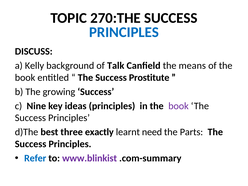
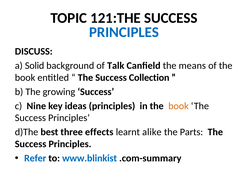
270:THE: 270:THE -> 121:THE
Kelly: Kelly -> Solid
Prostitute: Prostitute -> Collection
book at (178, 106) colour: purple -> orange
exactly: exactly -> effects
need: need -> alike
www.blinkist colour: purple -> blue
